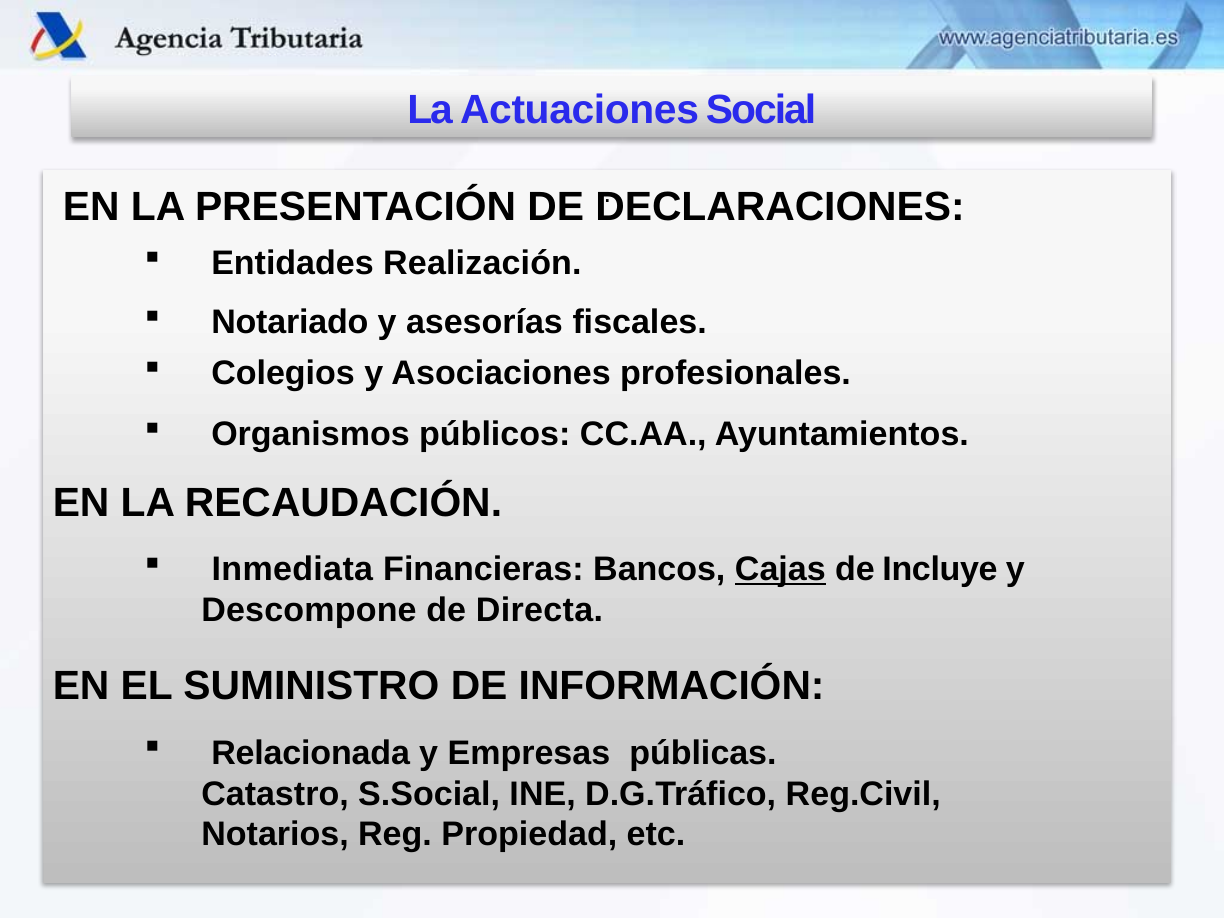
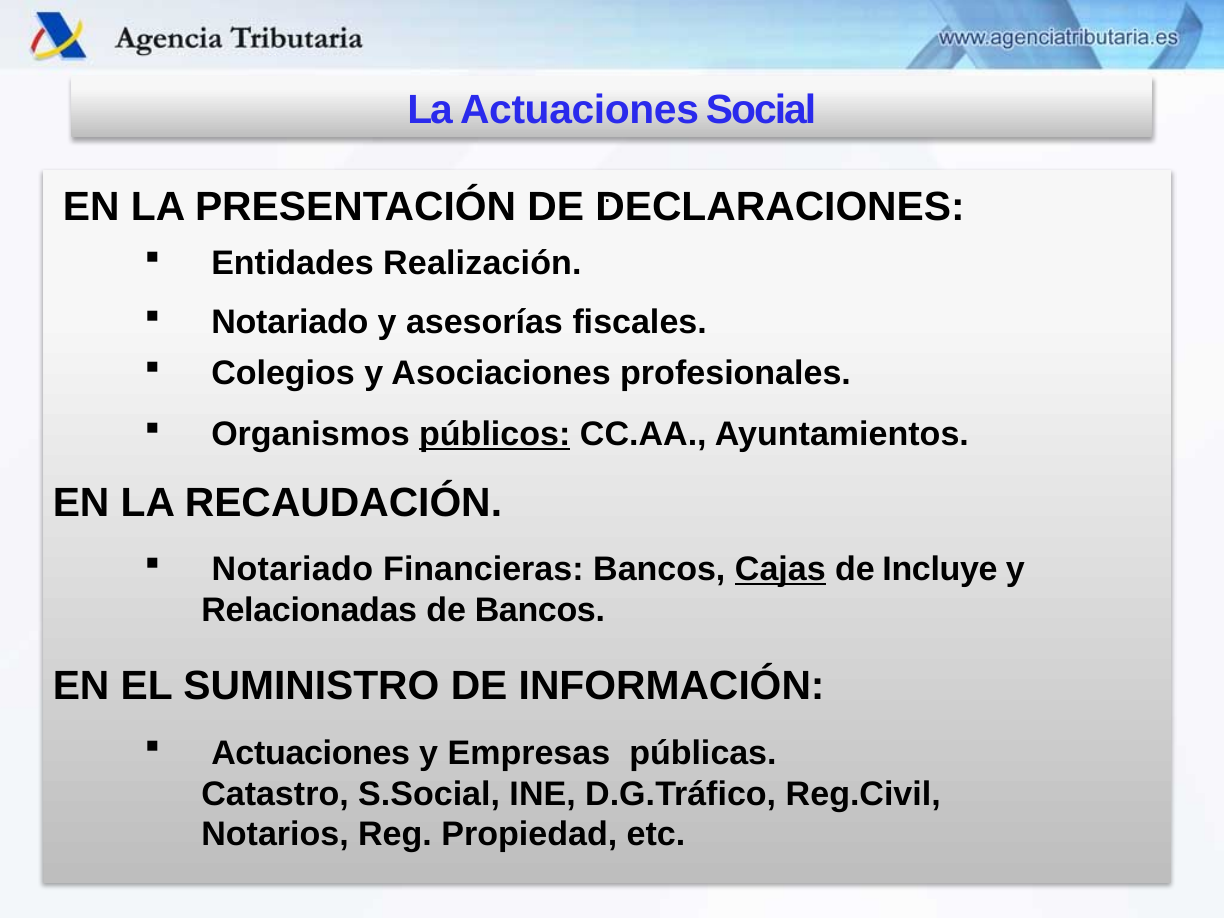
públicos underline: none -> present
Inmediata at (292, 569): Inmediata -> Notariado
Descompone: Descompone -> Relacionadas
de Directa: Directa -> Bancos
Relacionada at (311, 753): Relacionada -> Actuaciones
